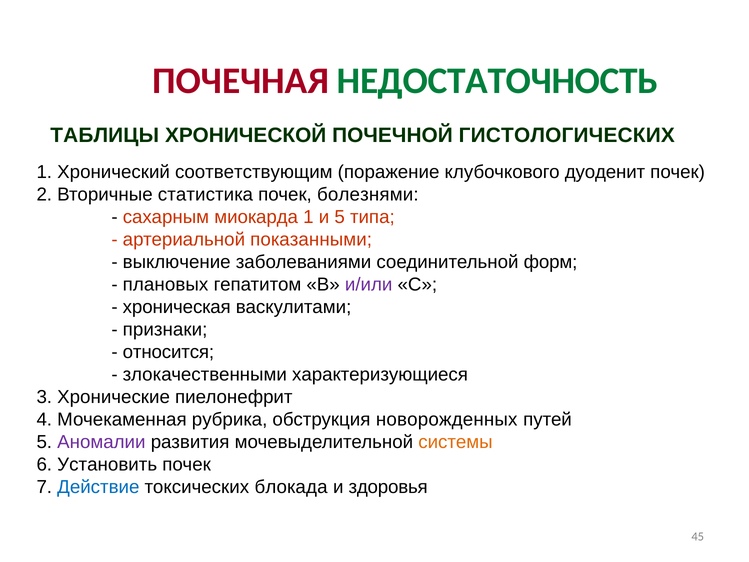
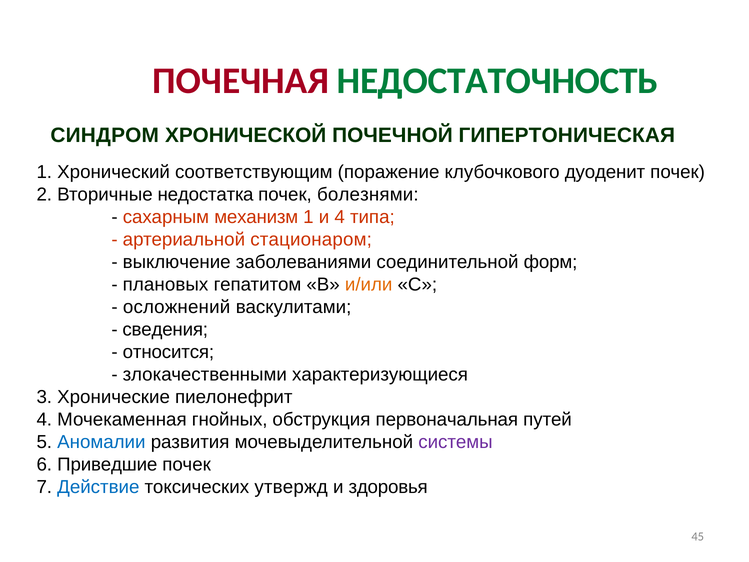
ТАБЛИЦЫ: ТАБЛИЦЫ -> СИНДРОМ
ГИСТОЛОГИЧЕСКИХ: ГИСТОЛОГИЧЕСКИХ -> ГИПЕРТОНИЧЕСКАЯ
статистика: статистика -> недостатка
миокарда: миокарда -> механизм
и 5: 5 -> 4
показанными: показанными -> стационаром
и/или colour: purple -> orange
хроническая: хроническая -> осложнений
признаки: признаки -> сведения
рубрика: рубрика -> гнойных
новорожденных: новорожденных -> первоначальная
Аномалии colour: purple -> blue
системы colour: orange -> purple
Установить: Установить -> Приведшие
блокада: блокада -> утвержд
